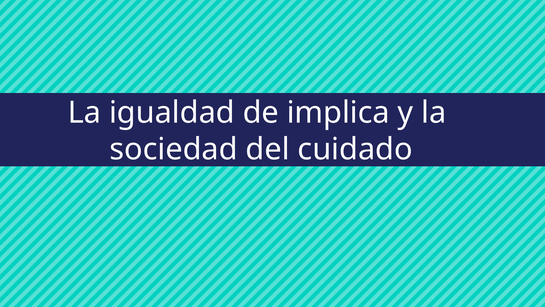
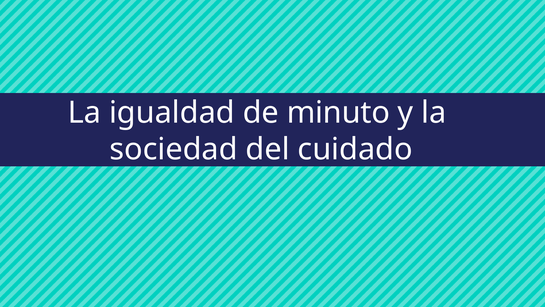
implica: implica -> minuto
